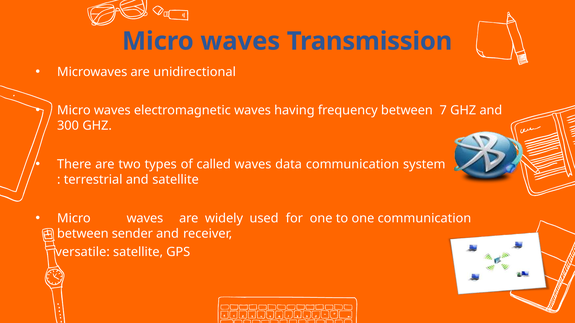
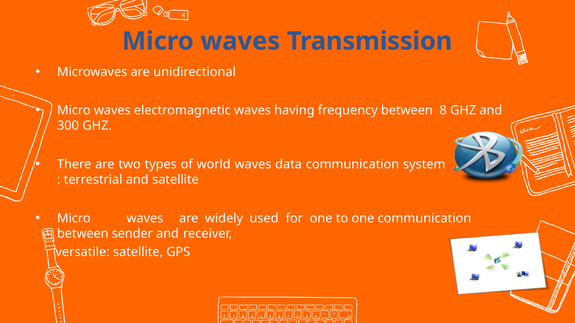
7: 7 -> 8
called: called -> world
